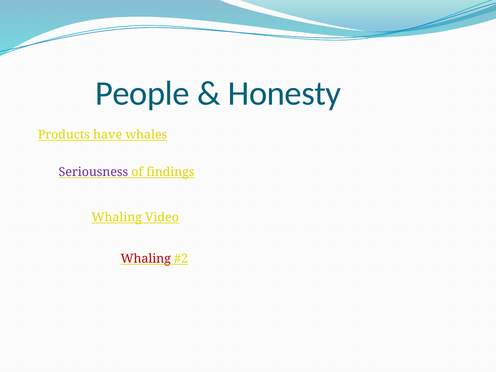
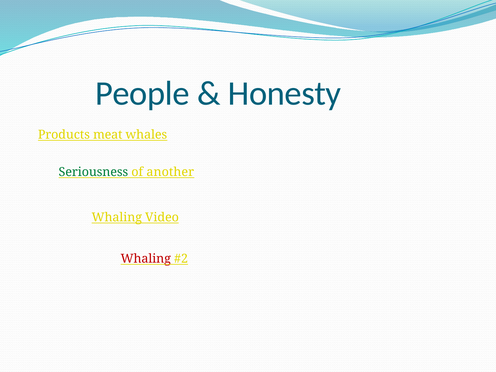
have: have -> meat
Seriousness colour: purple -> green
findings: findings -> another
